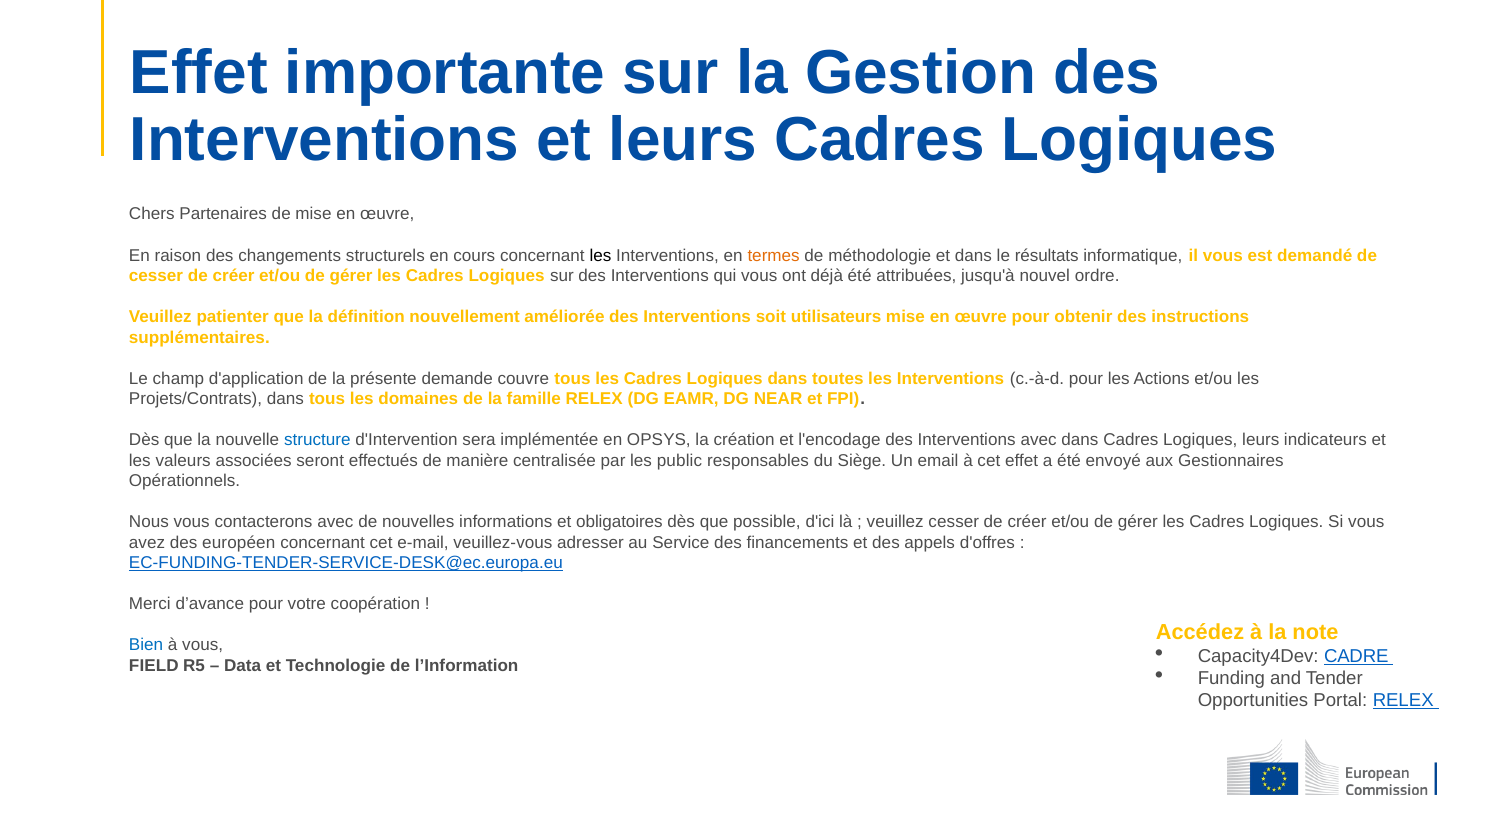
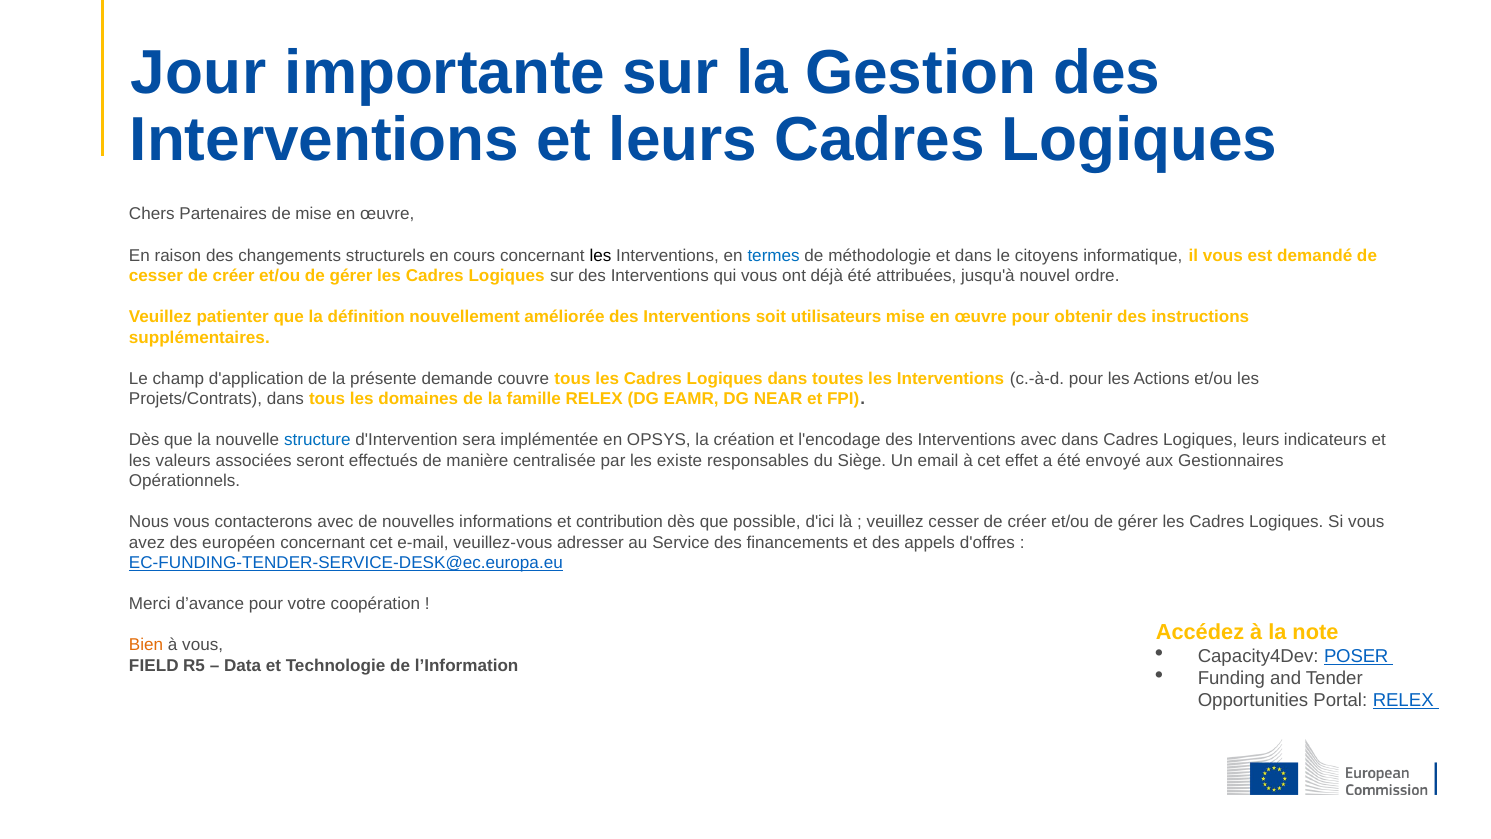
Effet at (199, 73): Effet -> Jour
termes colour: orange -> blue
résultats: résultats -> citoyens
public: public -> existe
obligatoires: obligatoires -> contribution
Bien colour: blue -> orange
CADRE: CADRE -> POSER
